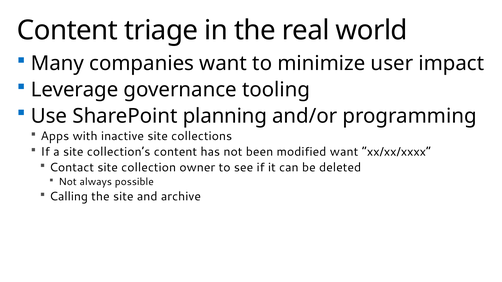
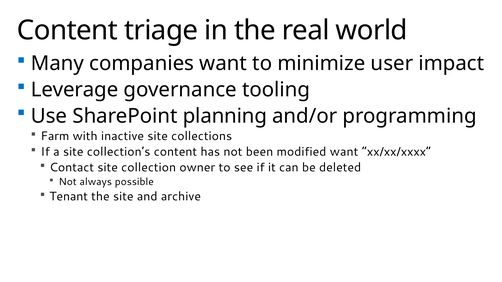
Apps: Apps -> Farm
Calling: Calling -> Tenant
